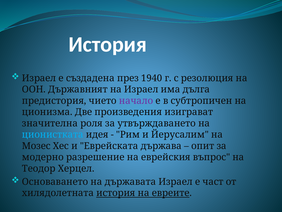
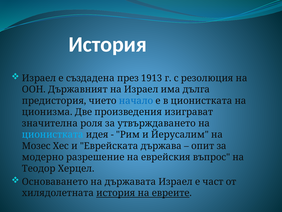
1940: 1940 -> 1913
начало colour: purple -> blue
в субтропичен: субтропичен -> ционистката
